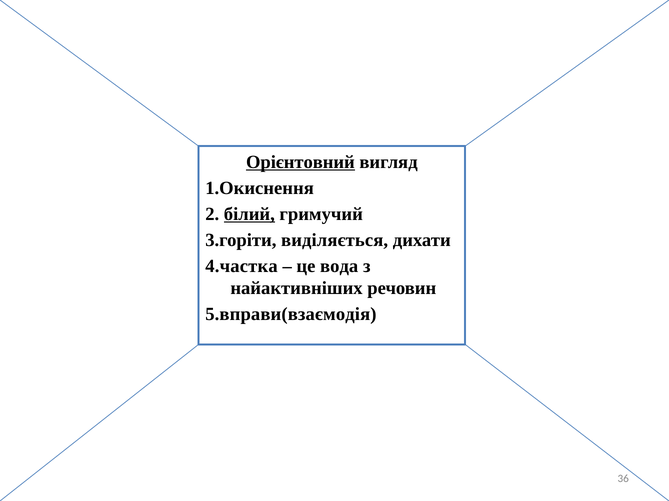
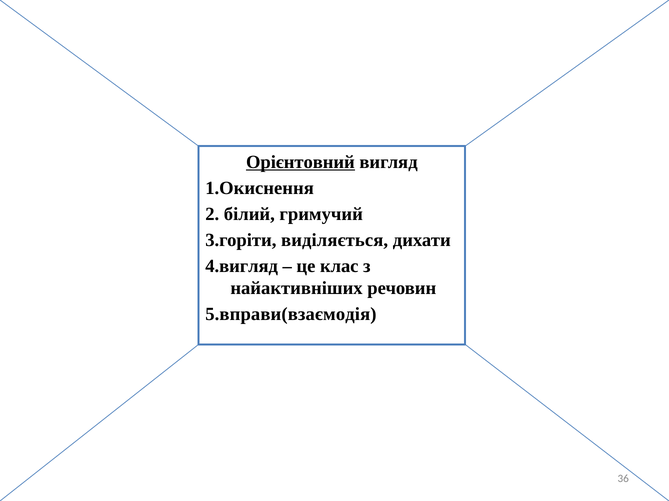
білий underline: present -> none
4.частка: 4.частка -> 4.вигляд
вода: вода -> клас
